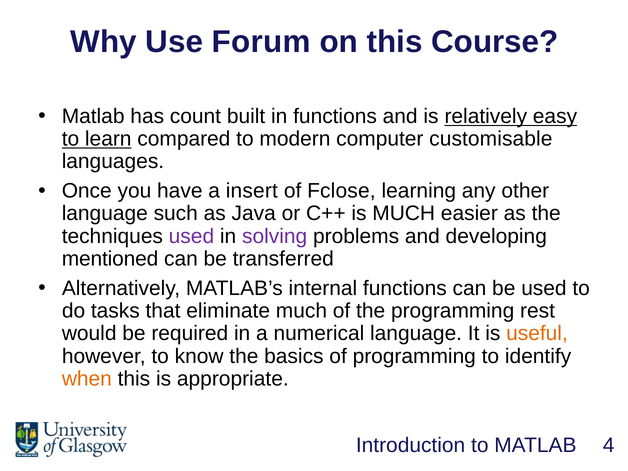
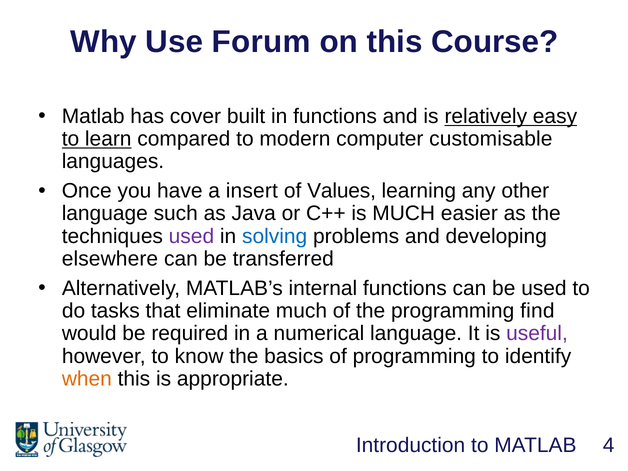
count: count -> cover
Fclose: Fclose -> Values
solving colour: purple -> blue
mentioned: mentioned -> elsewhere
rest: rest -> find
useful colour: orange -> purple
